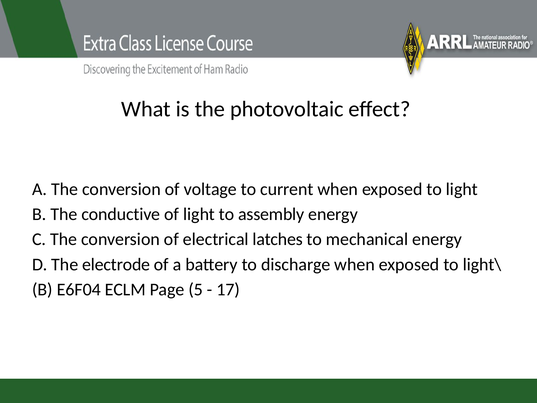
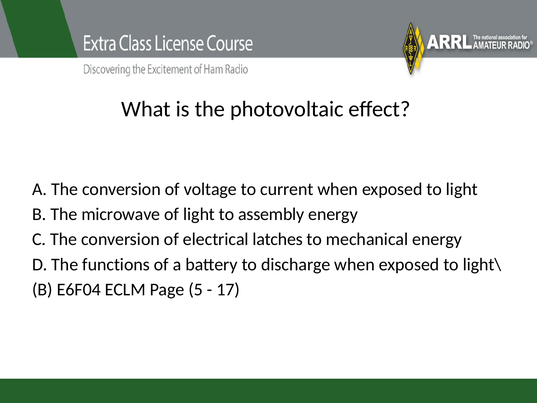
conductive: conductive -> microwave
electrode: electrode -> functions
